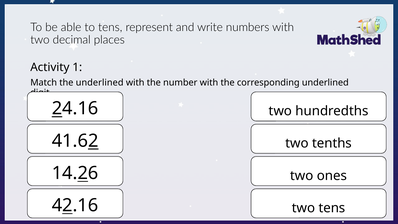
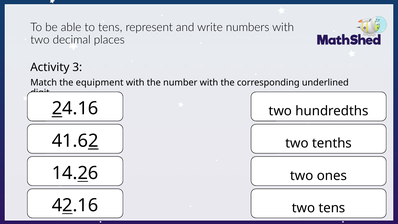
1: 1 -> 3
the underlined: underlined -> equipment
